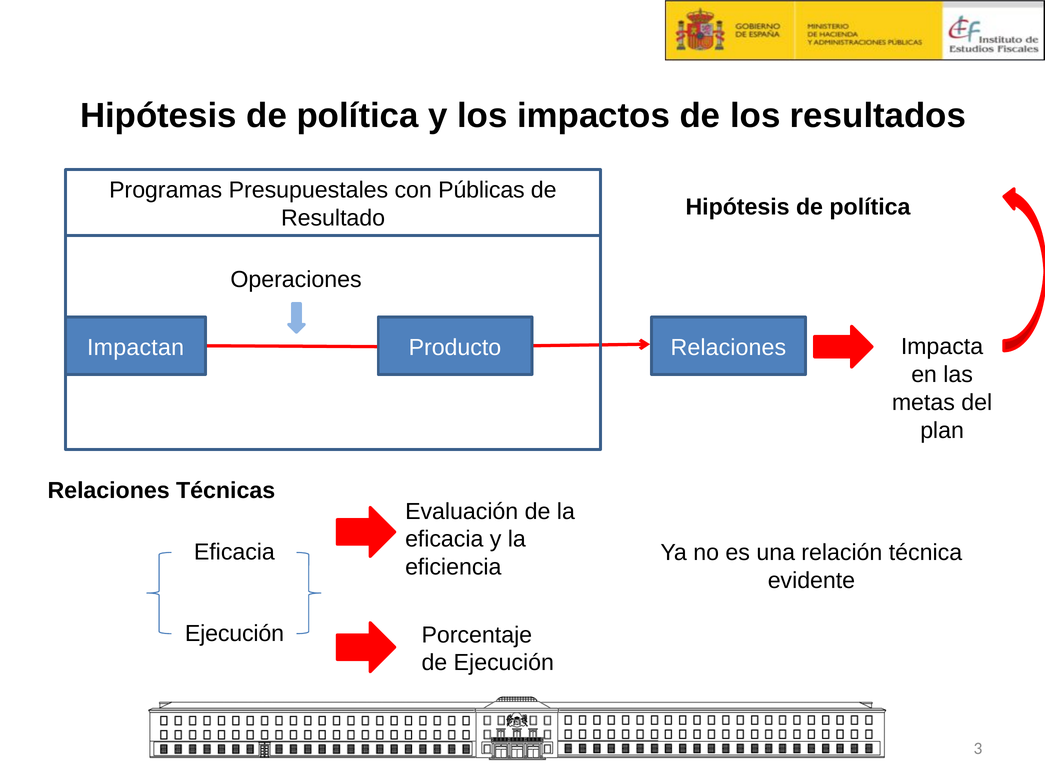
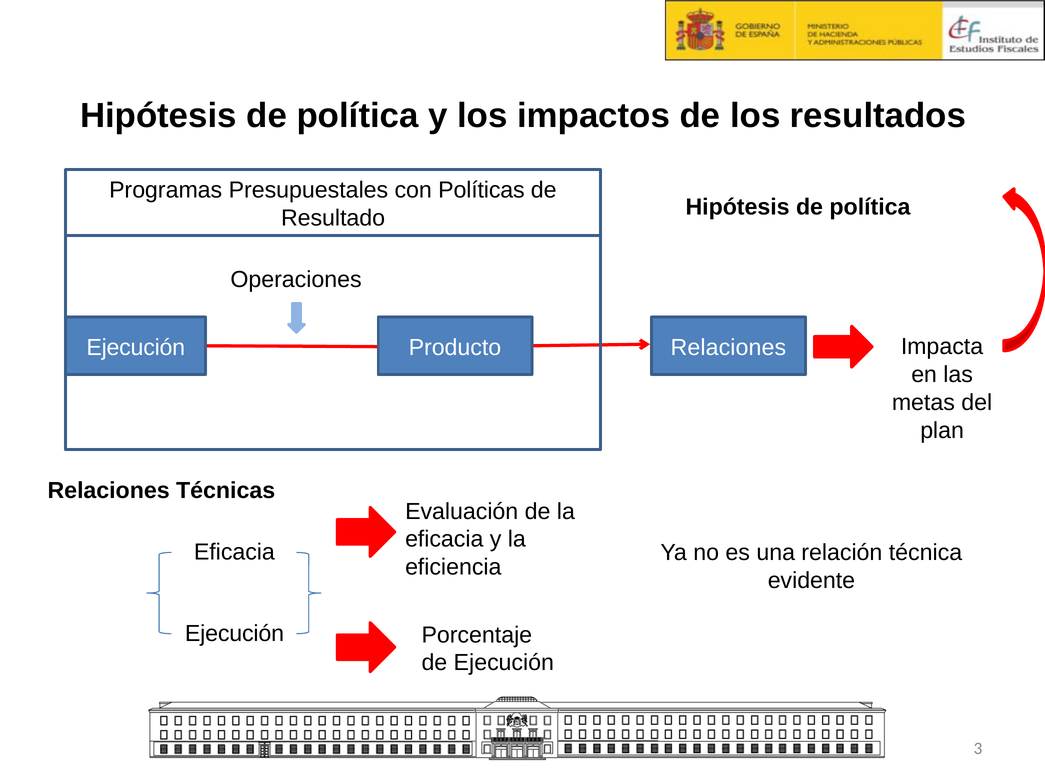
Públicas: Públicas -> Políticas
Impactan at (136, 347): Impactan -> Ejecución
